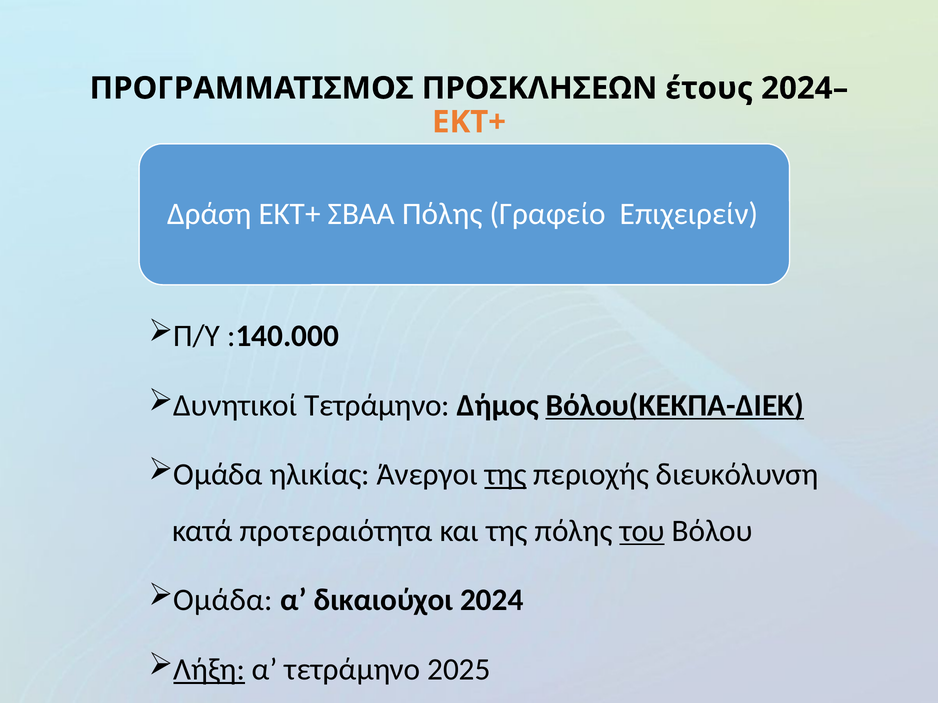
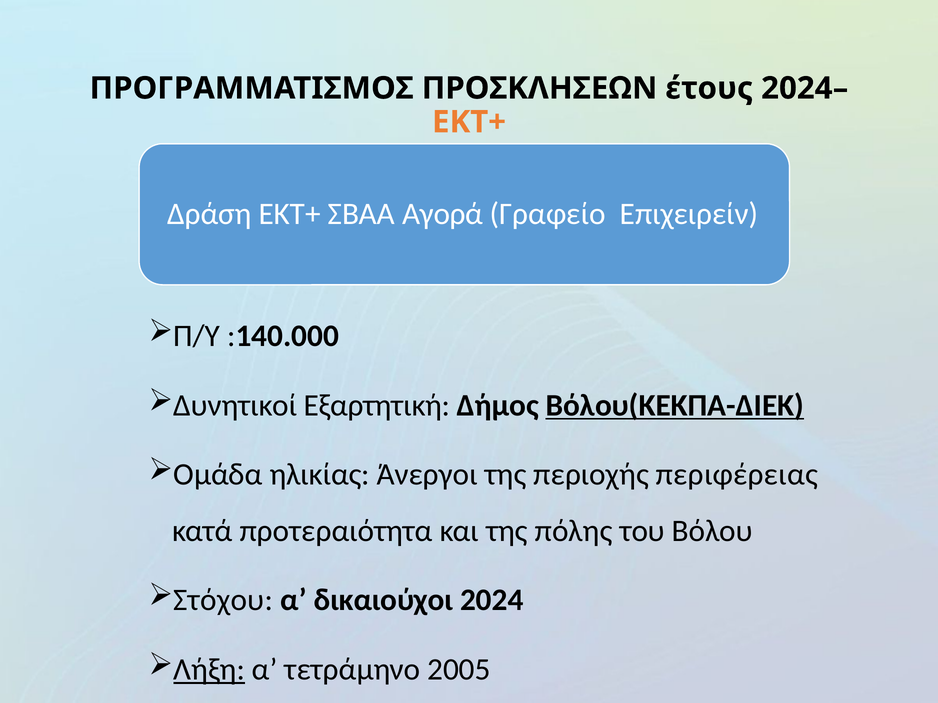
ΣΒΑΑ Πόλης: Πόλης -> Αγορά
Δυνητικοί Τετράμηνο: Τετράμηνο -> Εξαρτητική
της at (506, 475) underline: present -> none
διευκόλυνση: διευκόλυνση -> περιφέρειας
του underline: present -> none
Ομάδα at (223, 601): Ομάδα -> Στόχου
2025: 2025 -> 2005
